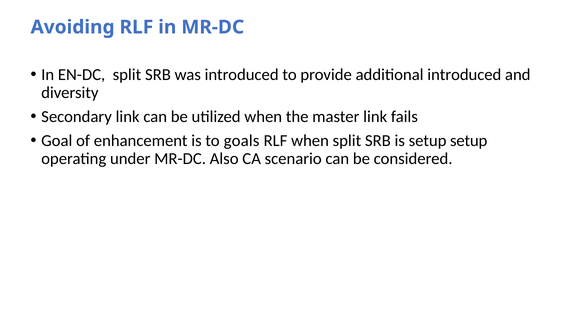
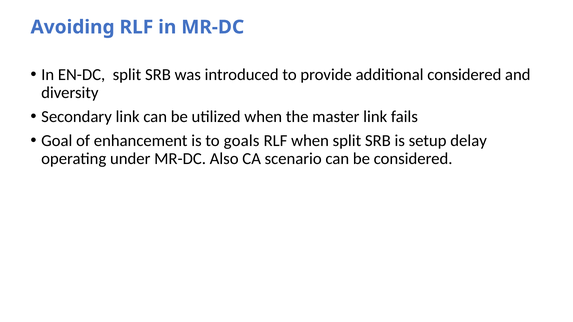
additional introduced: introduced -> considered
setup setup: setup -> delay
